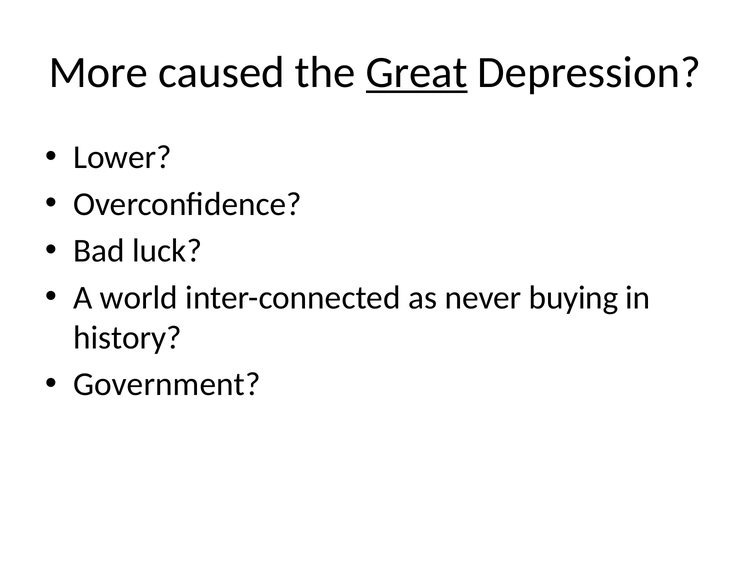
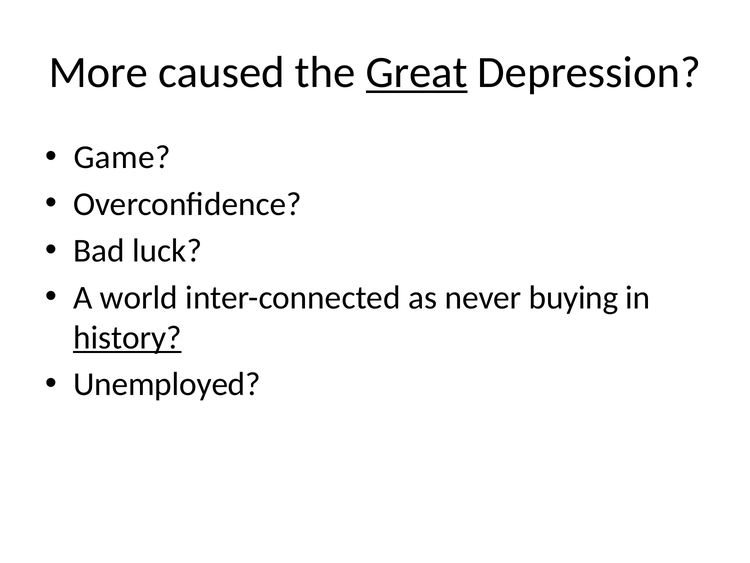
Lower: Lower -> Game
history underline: none -> present
Government: Government -> Unemployed
